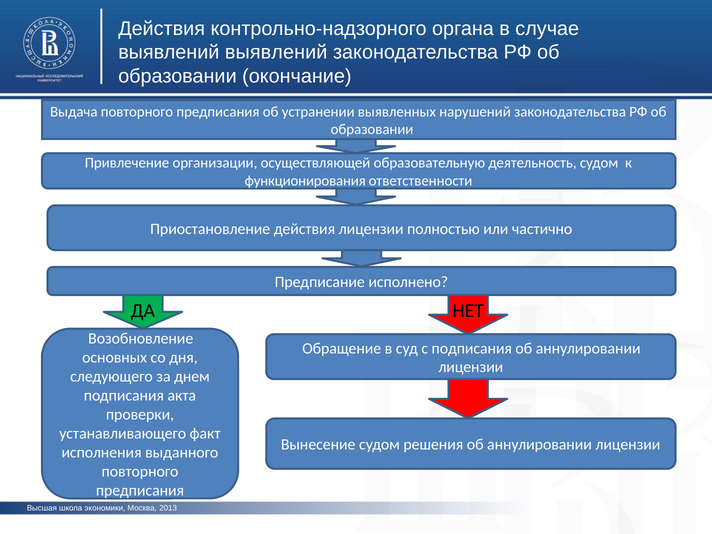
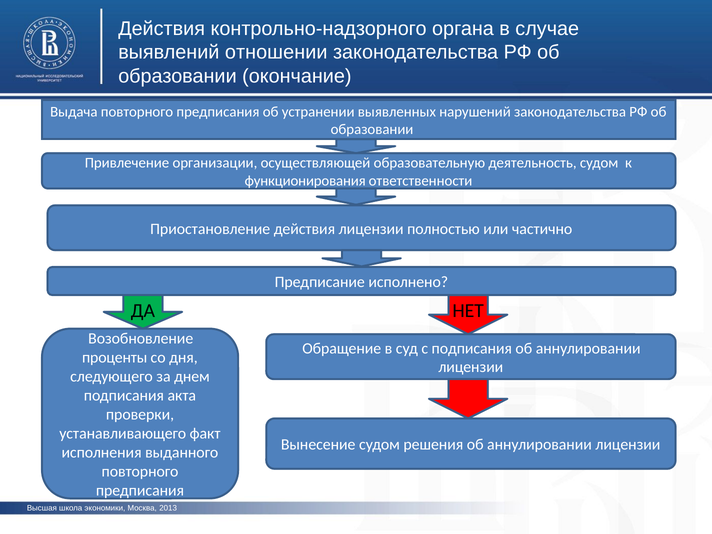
выявлений выявлений: выявлений -> отношении
основных: основных -> проценты
